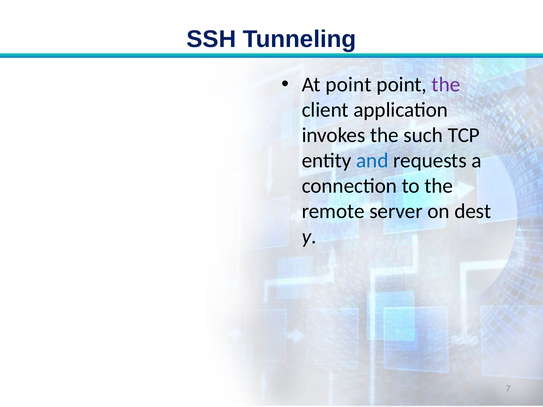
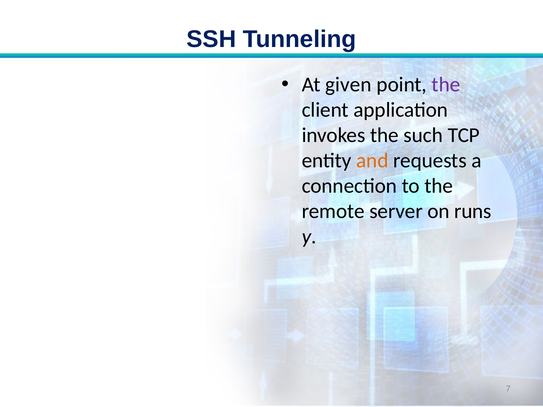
At point: point -> given
and colour: blue -> orange
dest: dest -> runs
